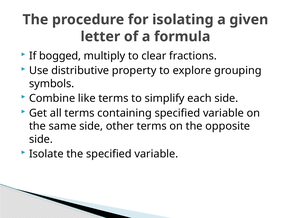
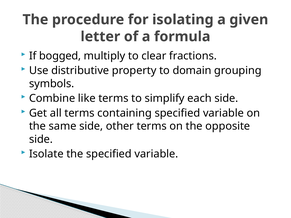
explore: explore -> domain
